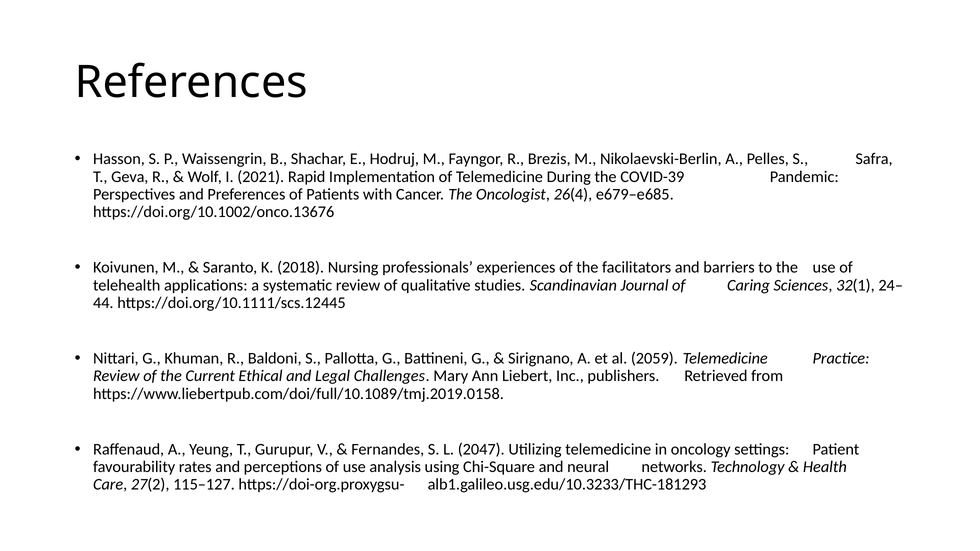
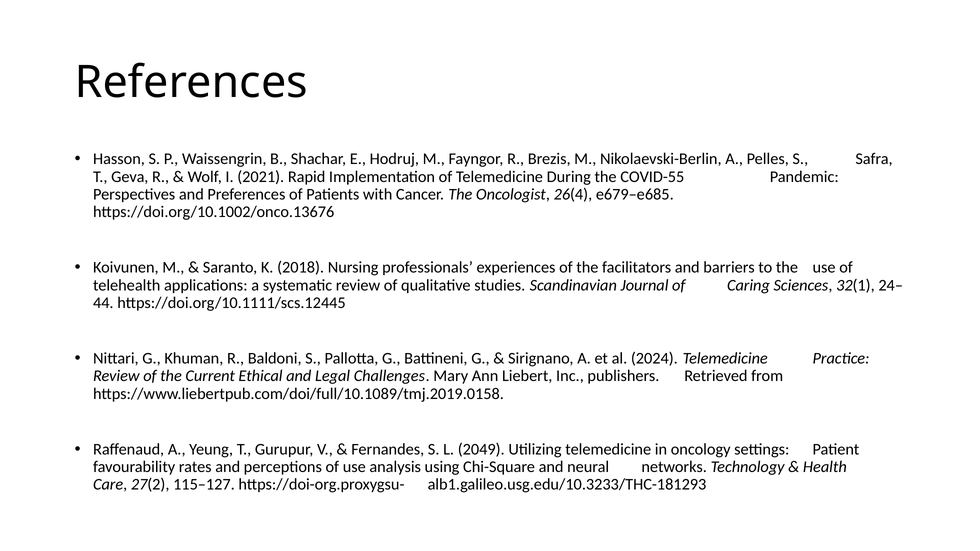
COVID-39: COVID-39 -> COVID-55
2059: 2059 -> 2024
2047: 2047 -> 2049
